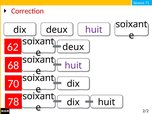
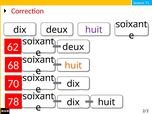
huit at (73, 65) colour: purple -> orange
